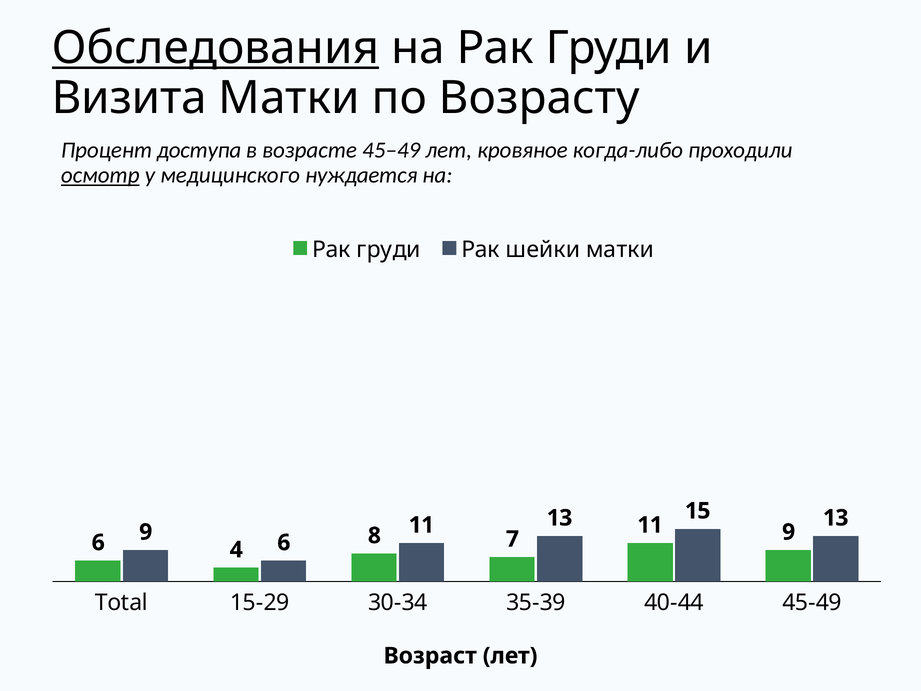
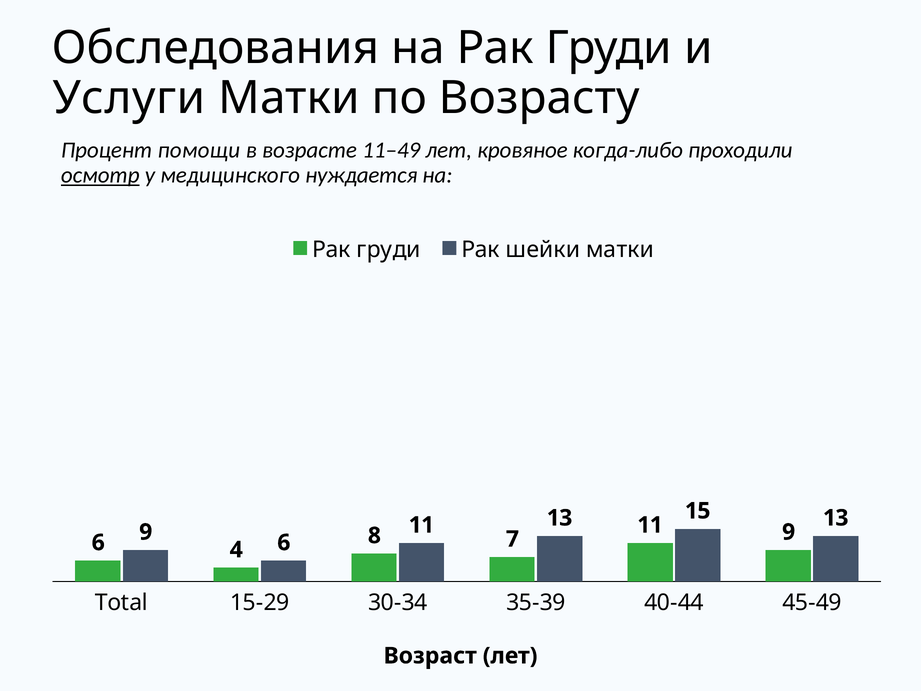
Обследования underline: present -> none
Визита: Визита -> Услуги
доступа: доступа -> помощи
45–49: 45–49 -> 11–49
